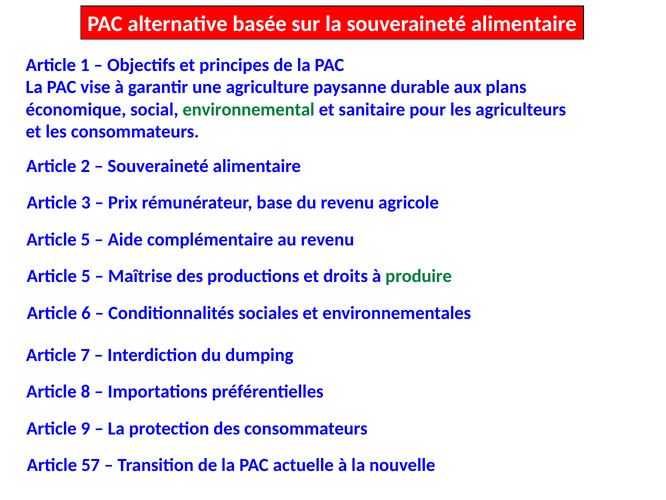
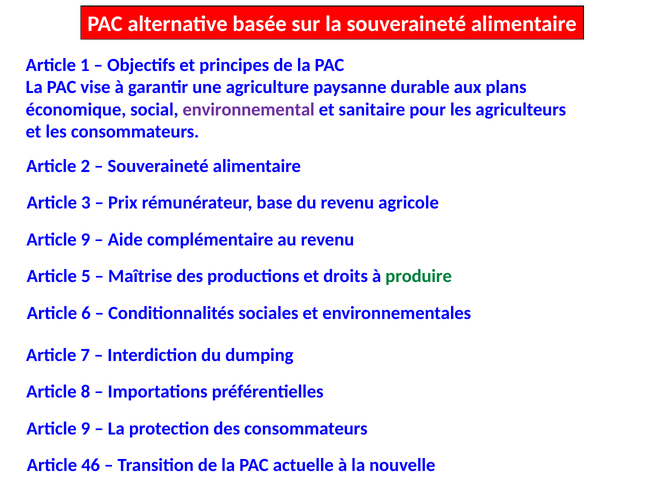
environnemental colour: green -> purple
5 at (86, 239): 5 -> 9
57: 57 -> 46
